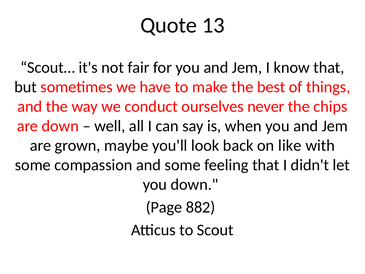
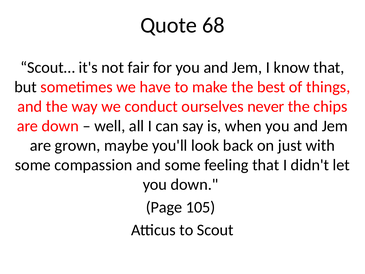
13: 13 -> 68
like: like -> just
882: 882 -> 105
